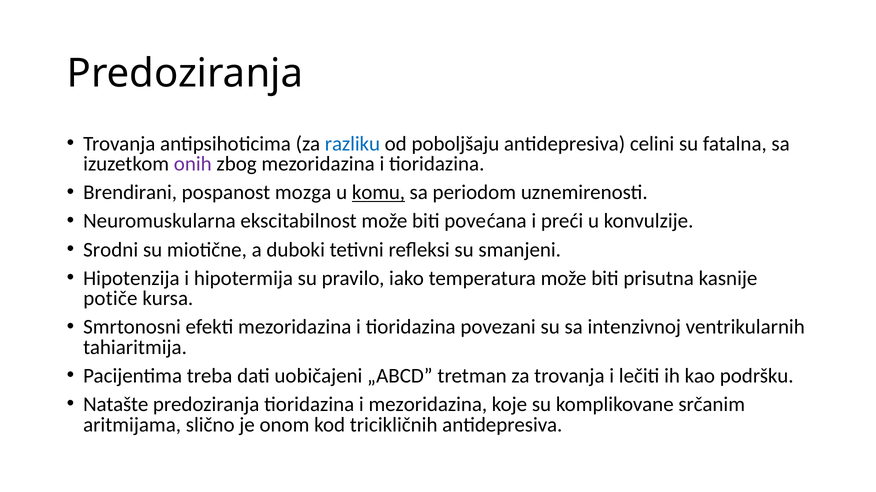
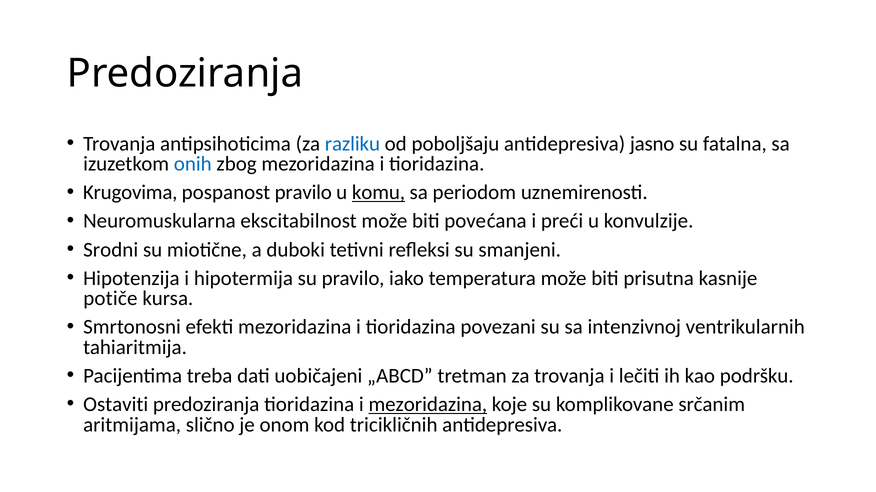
celini: celini -> jasno
onih colour: purple -> blue
Brendirani: Brendirani -> Krugovima
pospanost mozga: mozga -> pravilo
Natašte: Natašte -> Ostaviti
mezoridazina at (428, 405) underline: none -> present
